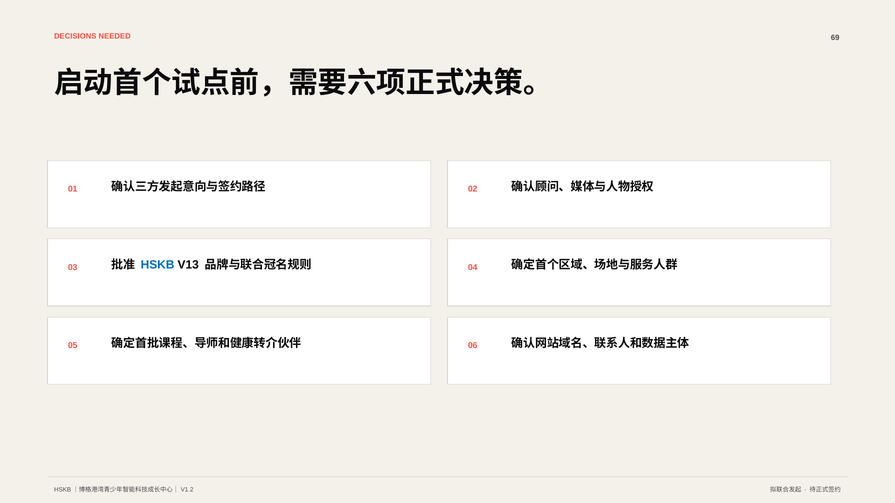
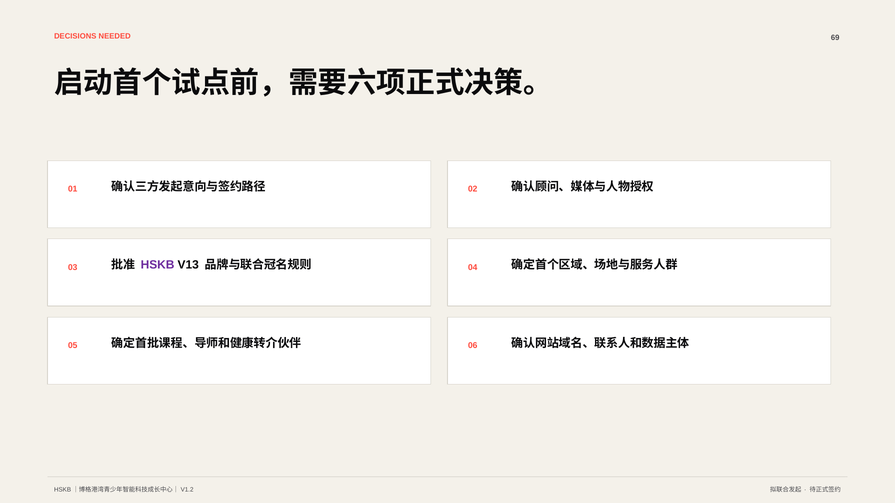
HSKB colour: blue -> purple
